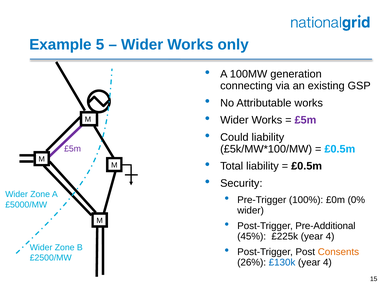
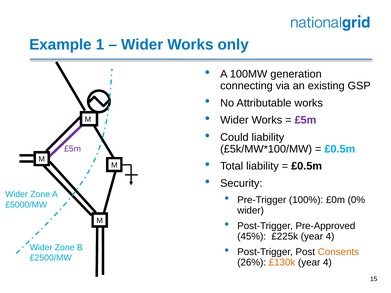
5: 5 -> 1
Pre-Additional: Pre-Additional -> Pre-Approved
£130k colour: blue -> orange
